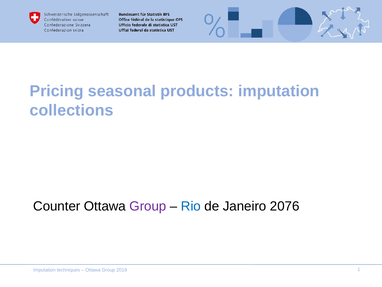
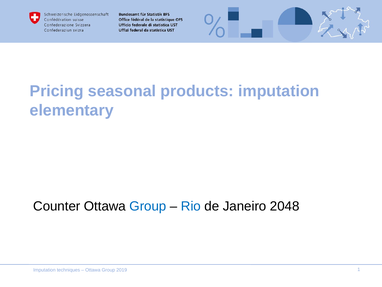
collections: collections -> elementary
Group at (148, 206) colour: purple -> blue
2076: 2076 -> 2048
